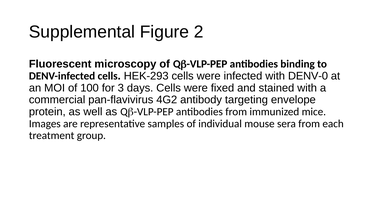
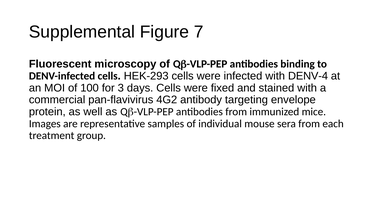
2: 2 -> 7
DENV-0: DENV-0 -> DENV-4
